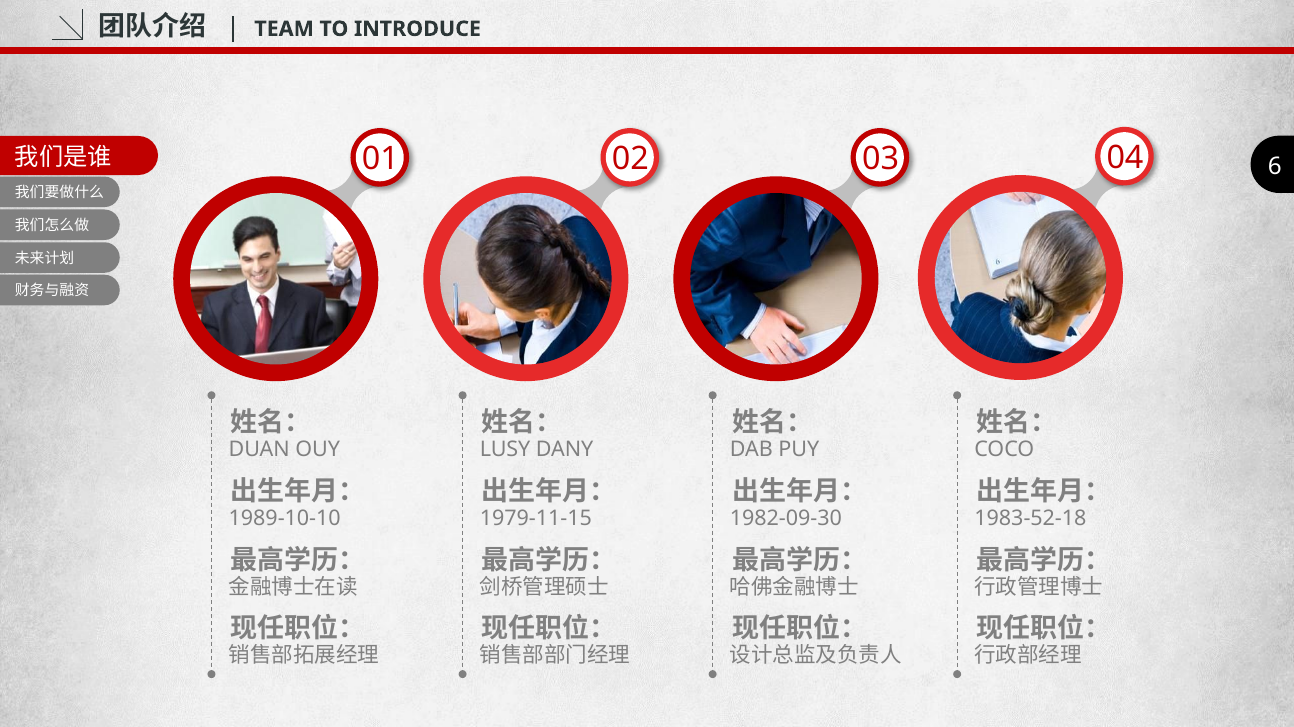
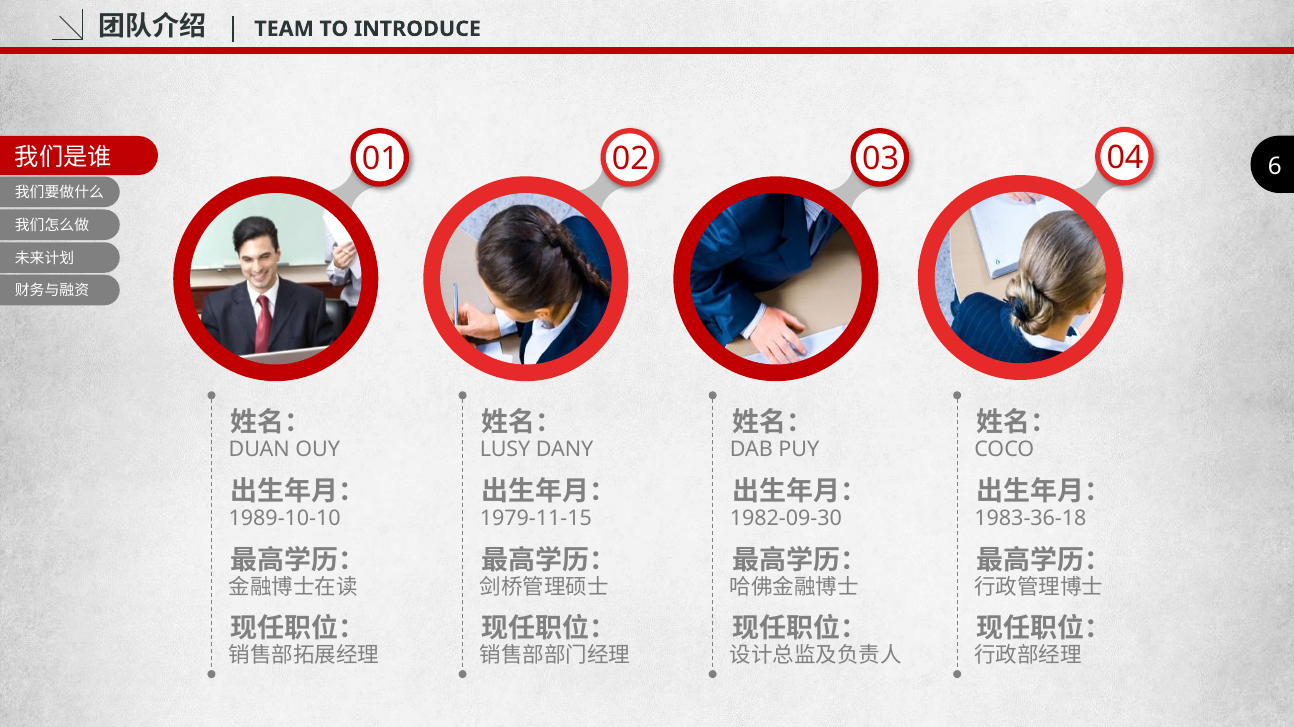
1983-52-18: 1983-52-18 -> 1983-36-18
